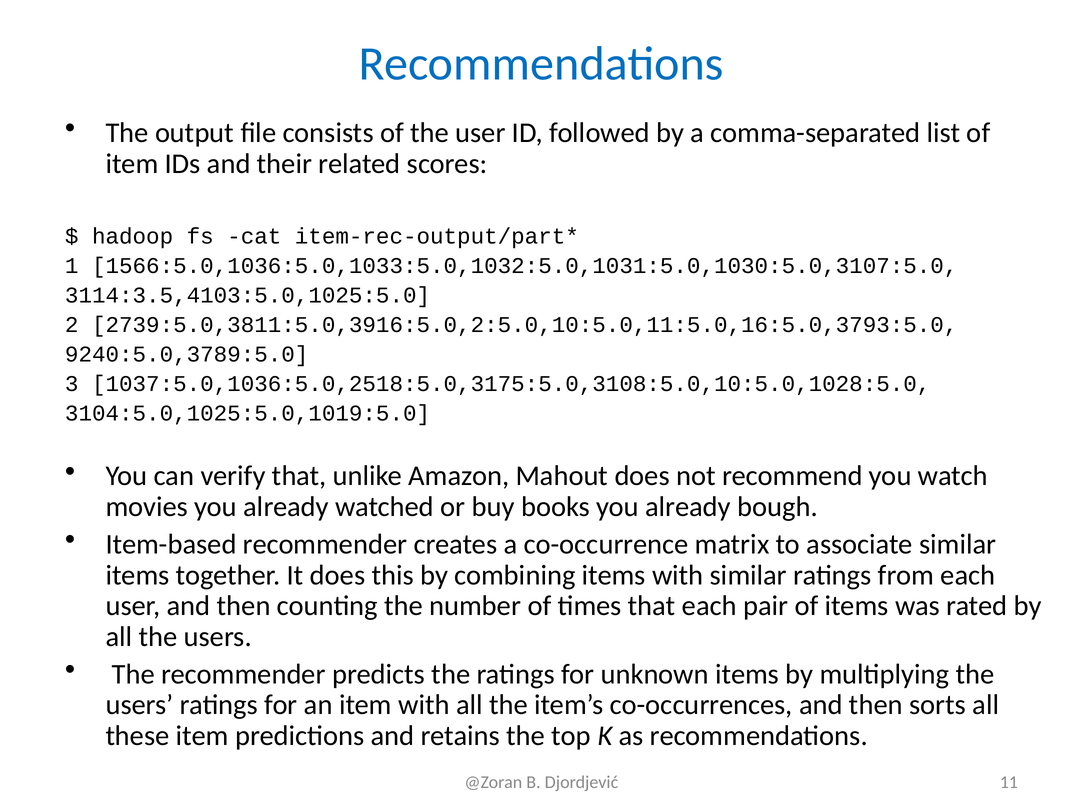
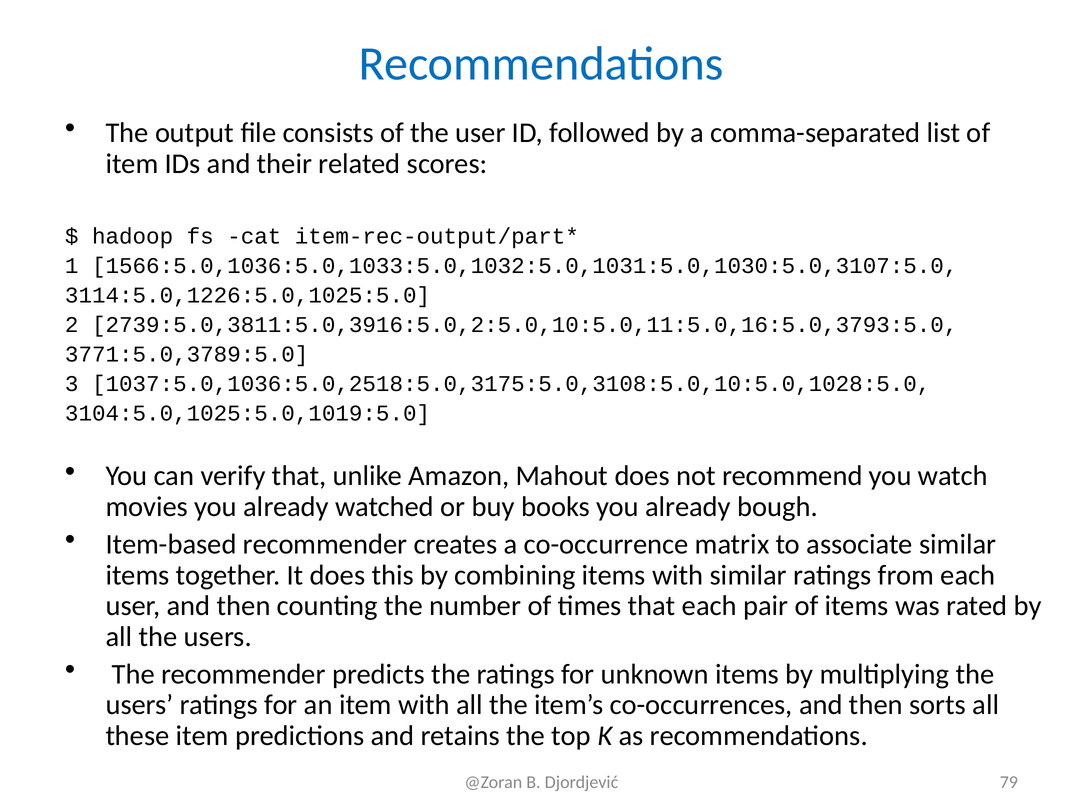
3114:3.5,4103:5.0,1025:5.0: 3114:3.5,4103:5.0,1025:5.0 -> 3114:5.0,1226:5.0,1025:5.0
9240:5.0,3789:5.0: 9240:5.0,3789:5.0 -> 3771:5.0,3789:5.0
11: 11 -> 79
